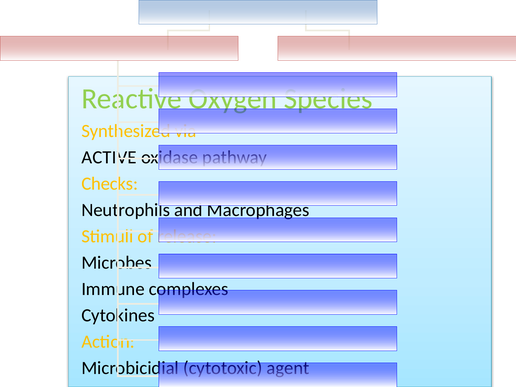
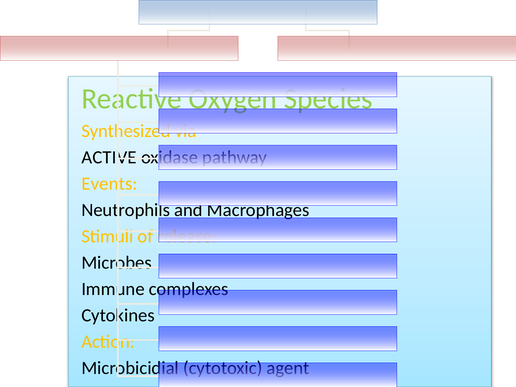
Checks: Checks -> Events
